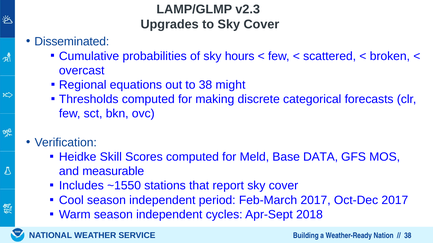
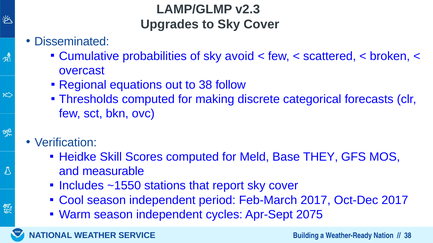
hours: hours -> avoid
might: might -> follow
DATA: DATA -> THEY
2018: 2018 -> 2075
